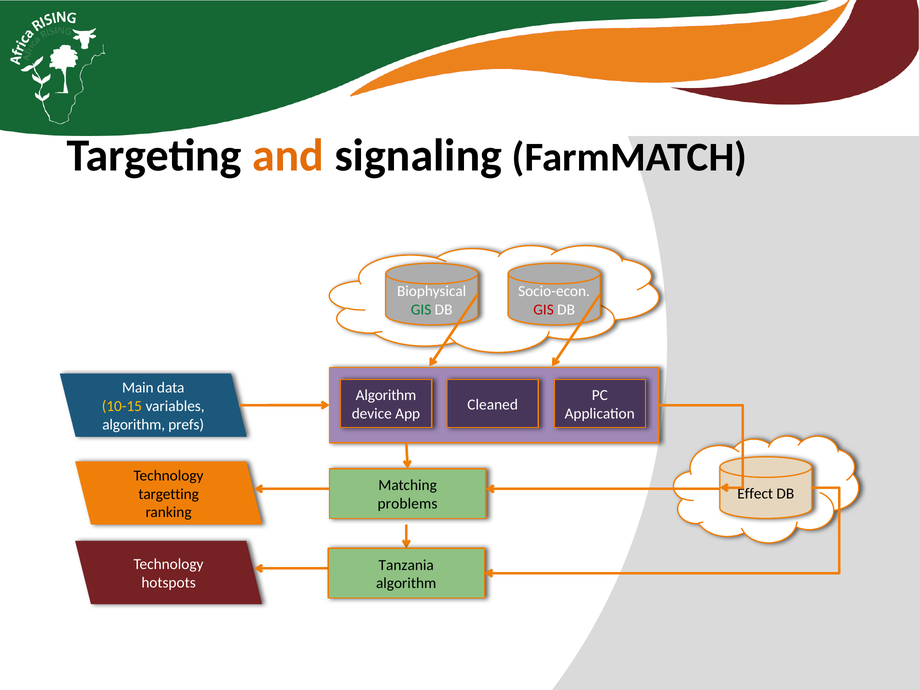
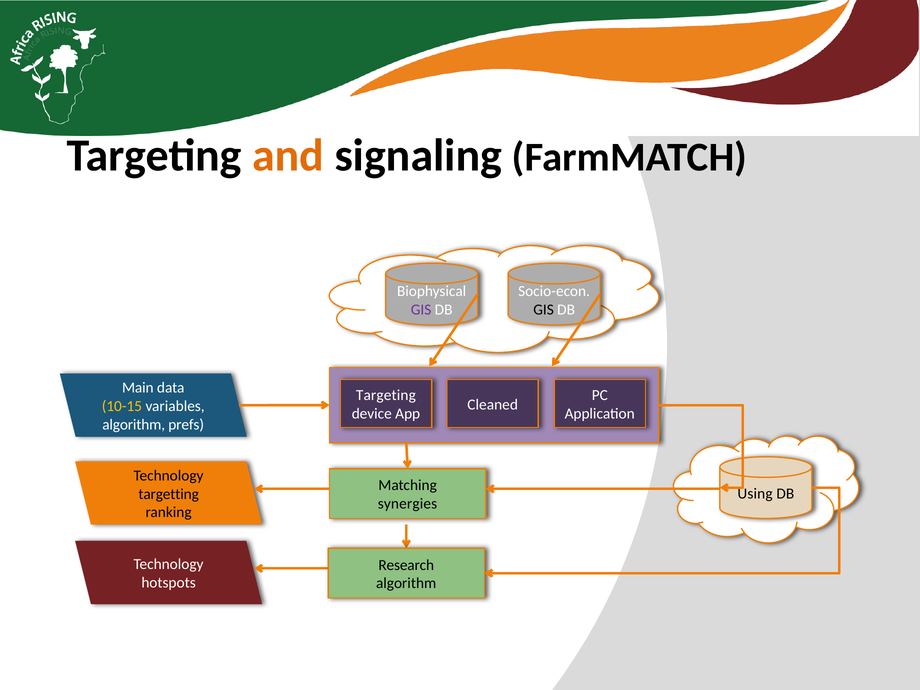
GIS at (421, 310) colour: green -> purple
GIS at (544, 310) colour: red -> black
Algorithm at (386, 395): Algorithm -> Targeting
Effect: Effect -> Using
problems: problems -> synergies
Tanzania: Tanzania -> Research
